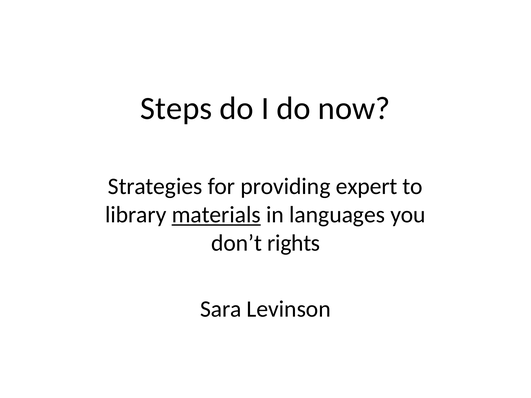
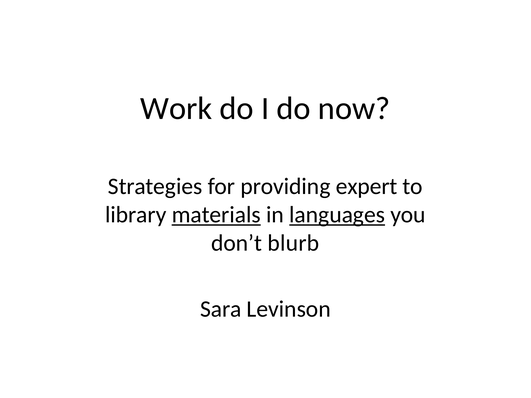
Steps: Steps -> Work
languages underline: none -> present
rights: rights -> blurb
